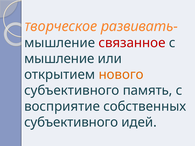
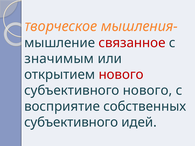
развивать-: развивать- -> мышления-
мышление at (59, 59): мышление -> значимым
нового at (121, 75) colour: orange -> red
субъективного память: память -> нового
